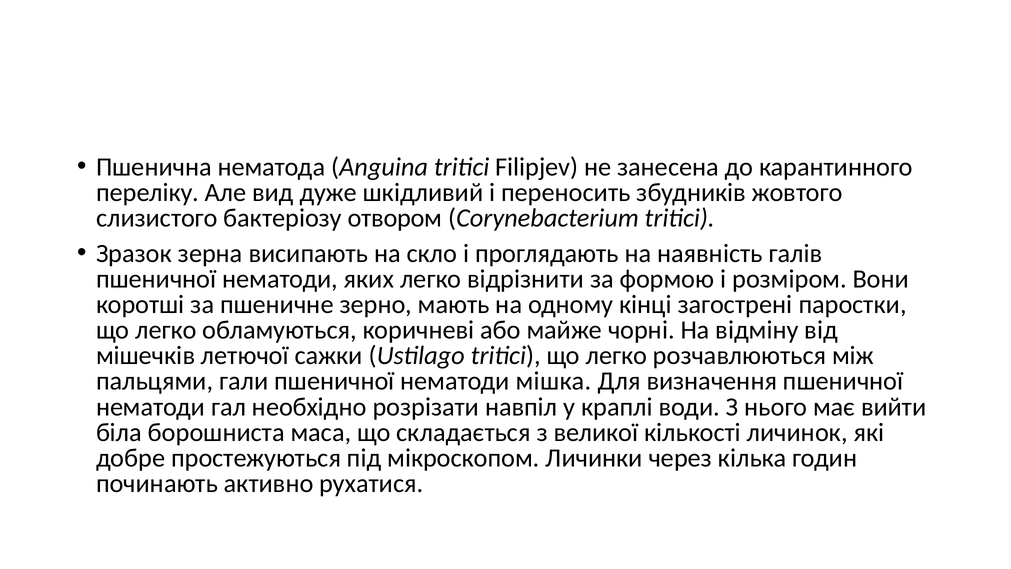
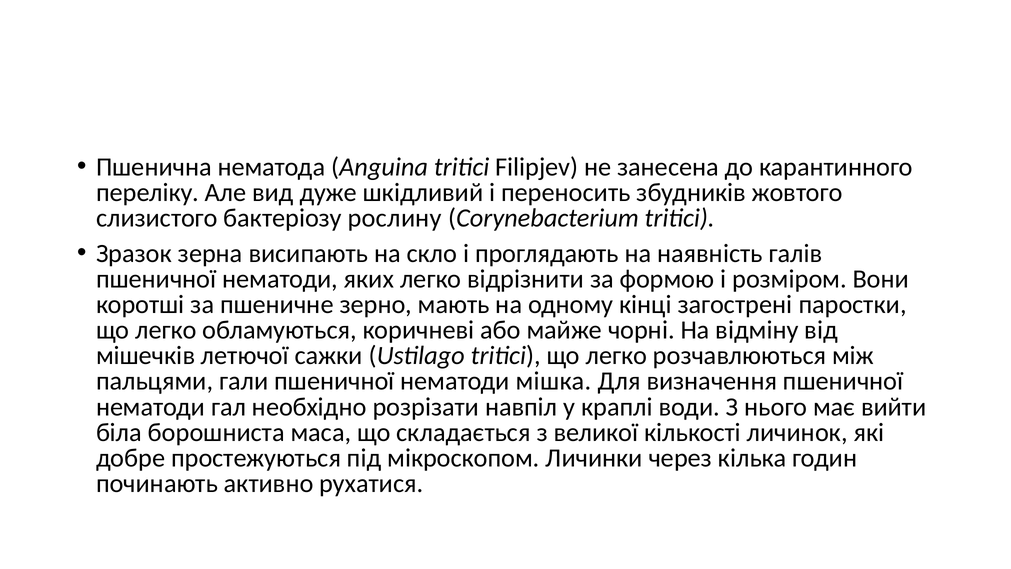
отвором: отвором -> рослину
